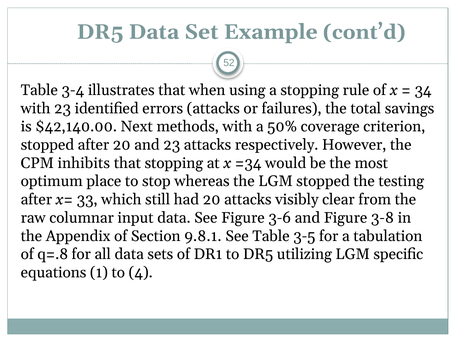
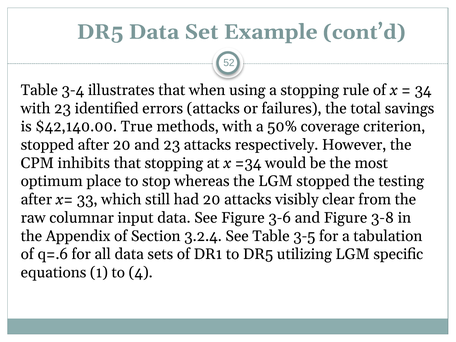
Next: Next -> True
9.8.1: 9.8.1 -> 3.2.4
q=.8: q=.8 -> q=.6
